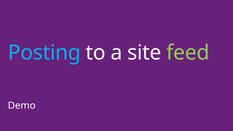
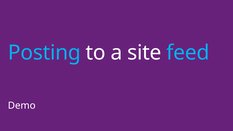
feed colour: light green -> light blue
